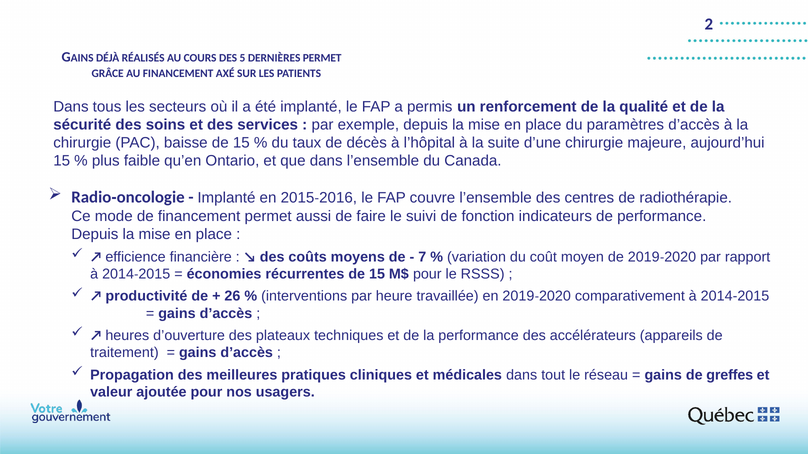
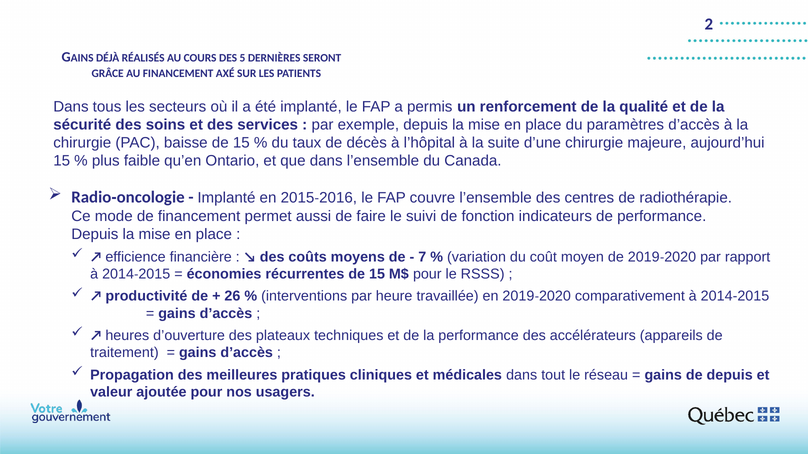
DERNIÈRES PERMET: PERMET -> SERONT
de greffes: greffes -> depuis
